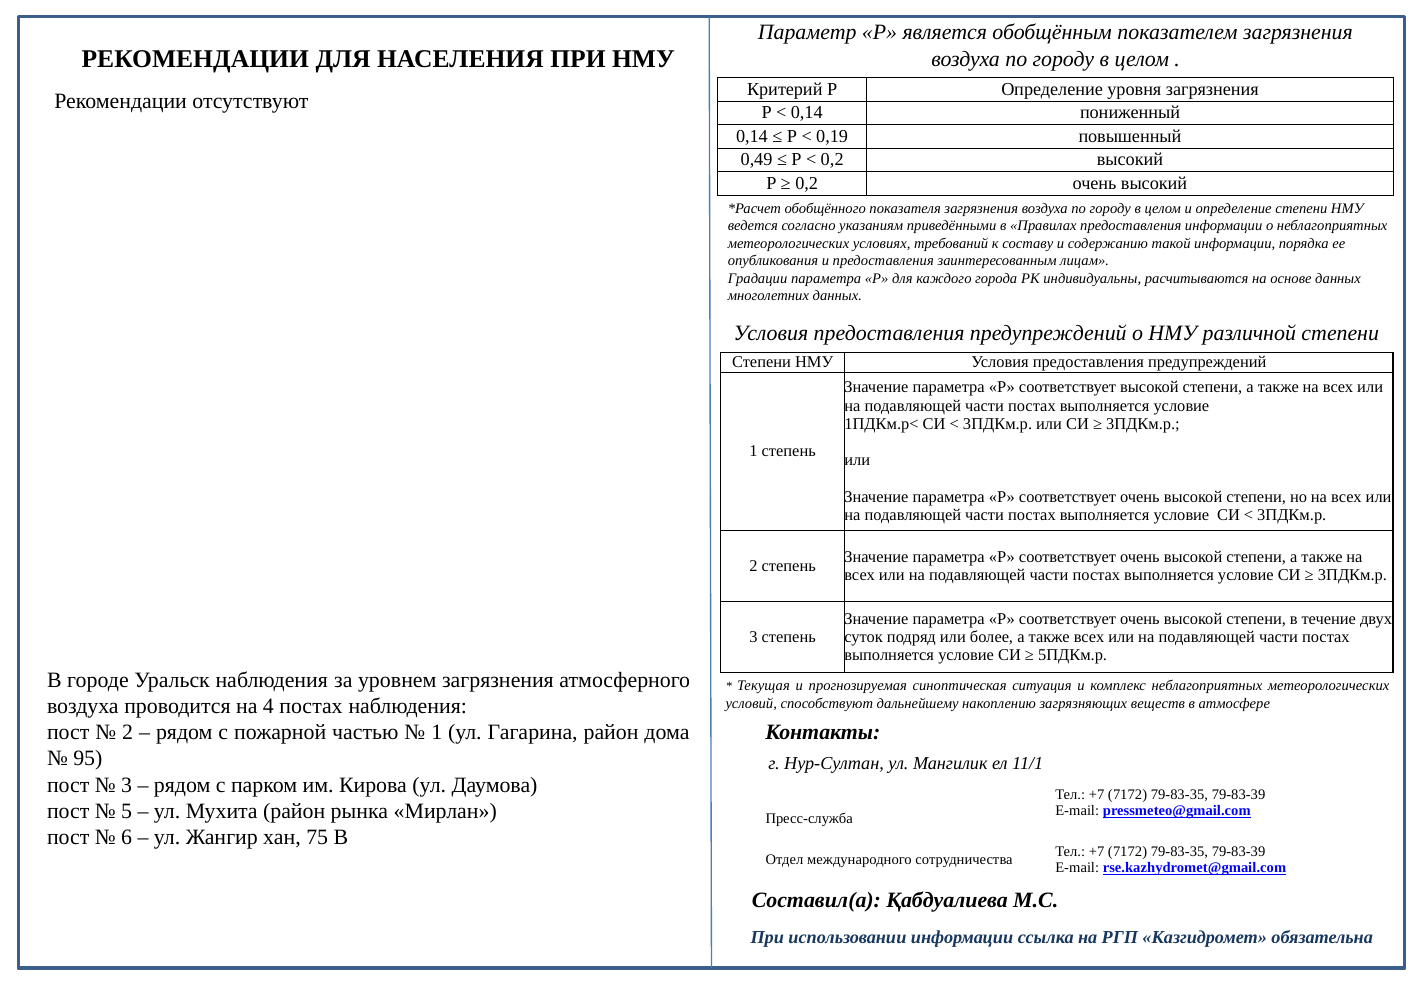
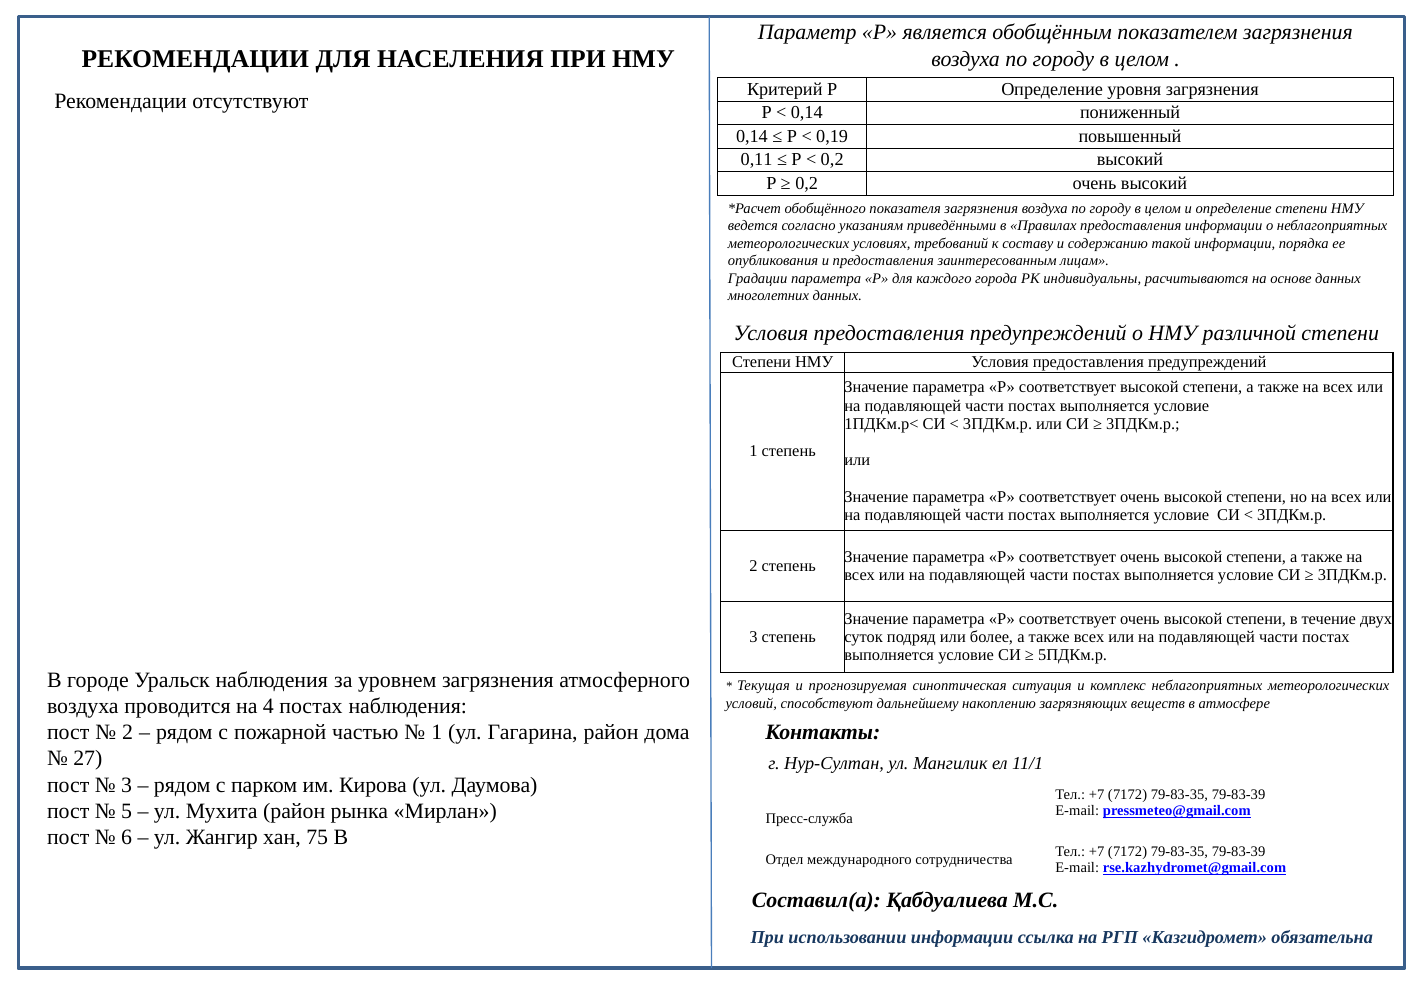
0,49: 0,49 -> 0,11
95: 95 -> 27
